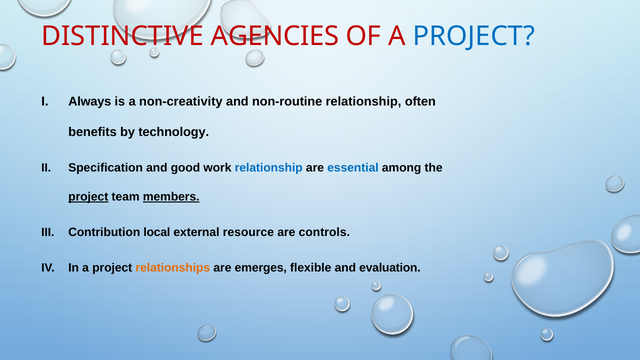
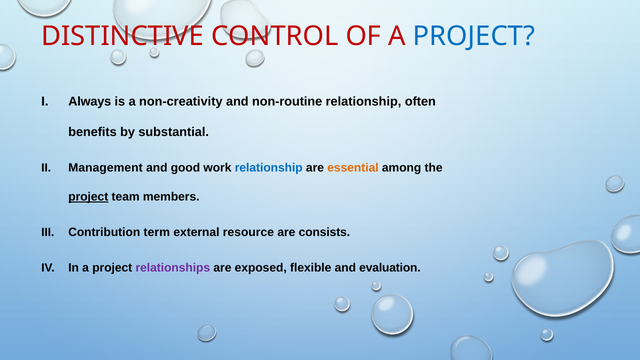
AGENCIES: AGENCIES -> CONTROL
technology: technology -> substantial
Specification: Specification -> Management
essential colour: blue -> orange
members underline: present -> none
local: local -> term
controls: controls -> consists
relationships colour: orange -> purple
emerges: emerges -> exposed
